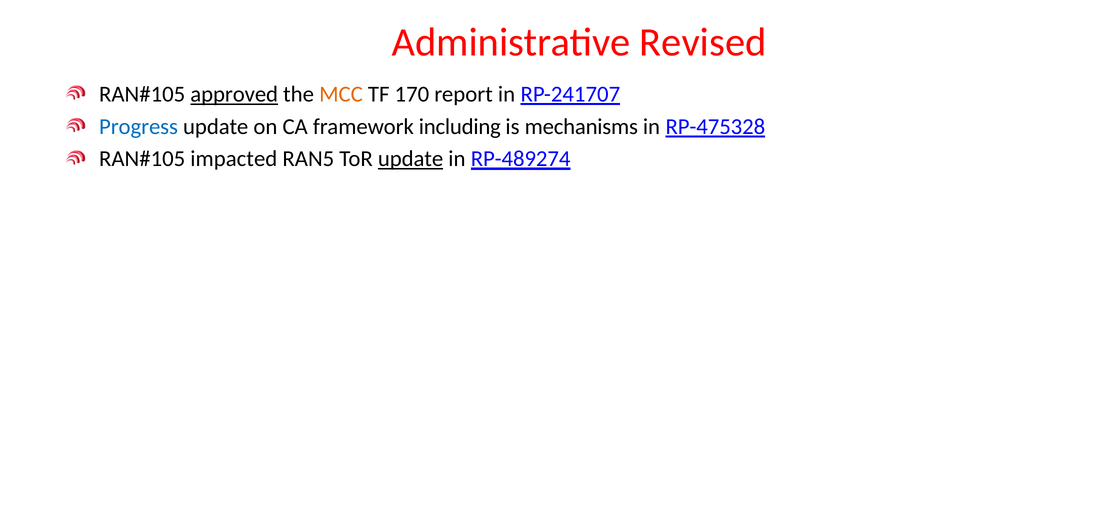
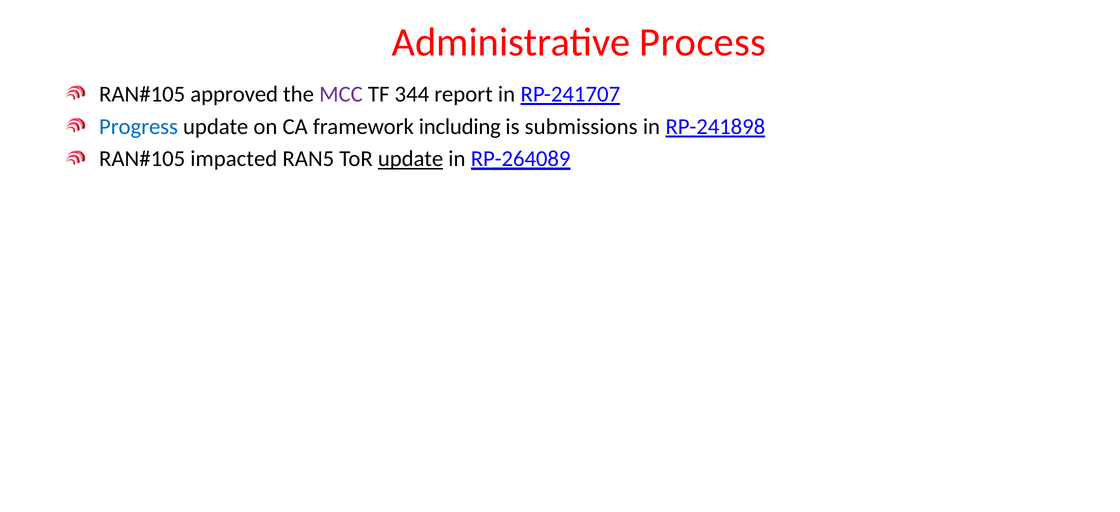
Revised: Revised -> Process
approved underline: present -> none
MCC colour: orange -> purple
170: 170 -> 344
mechanisms: mechanisms -> submissions
RP-475328: RP-475328 -> RP-241898
RP-489274: RP-489274 -> RP-264089
